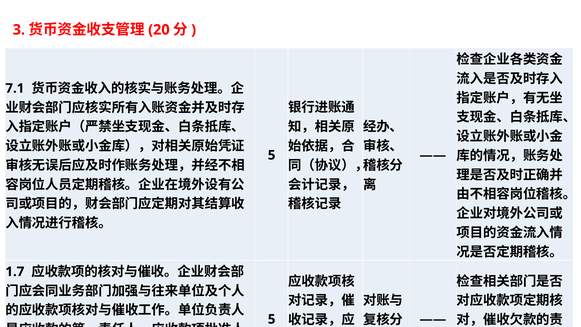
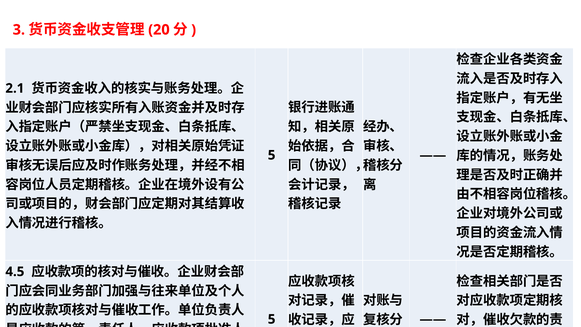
7.1: 7.1 -> 2.1
1.7: 1.7 -> 4.5
